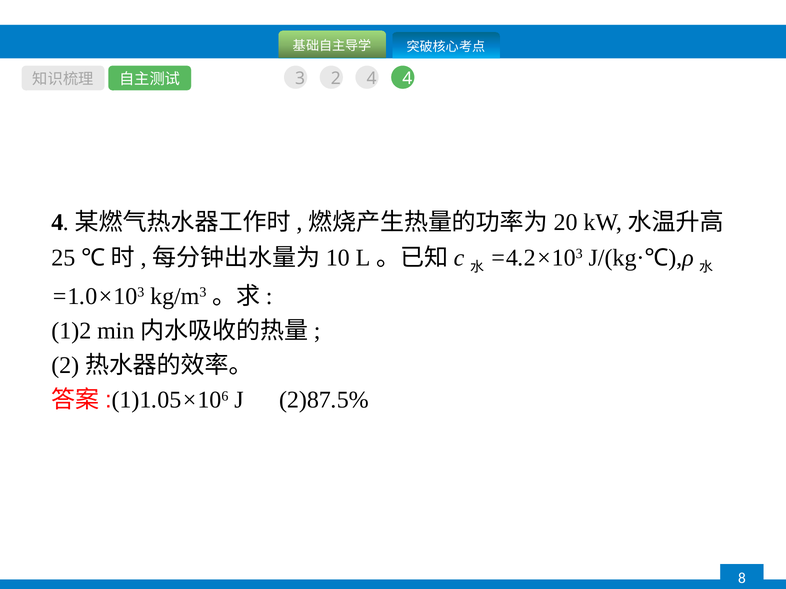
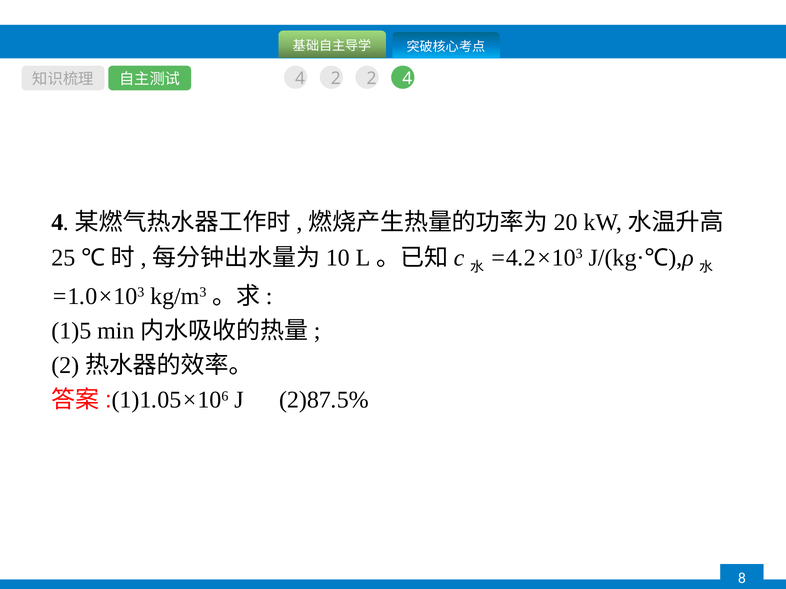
3 at (300, 79): 3 -> 4
2 4: 4 -> 2
1)2: 1)2 -> 1)5
